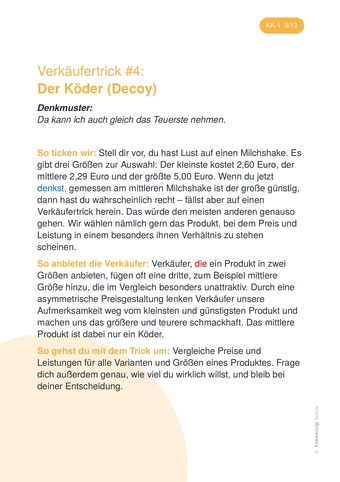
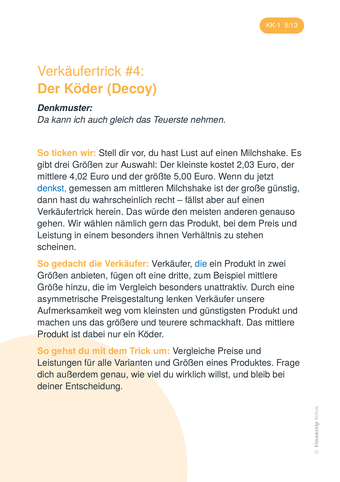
2,60: 2,60 -> 2,03
2,29: 2,29 -> 4,02
anbietet: anbietet -> gedacht
die at (201, 263) colour: red -> blue
